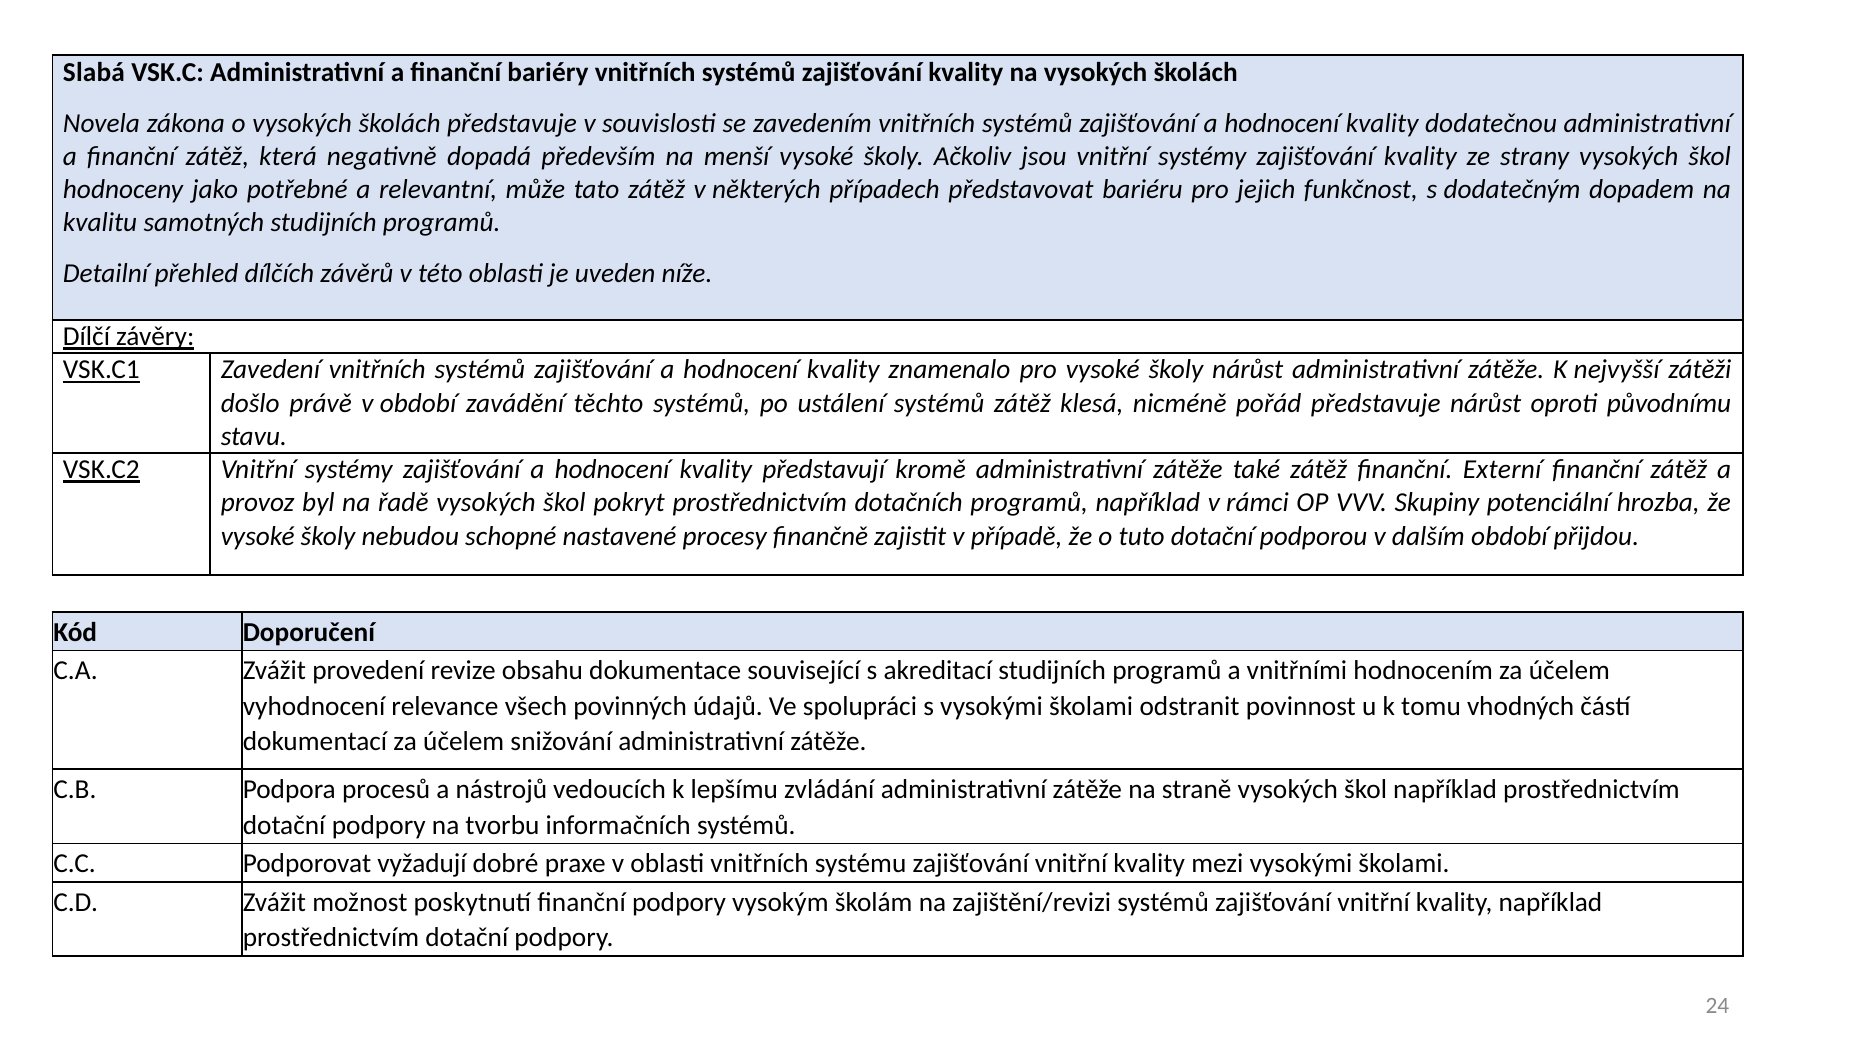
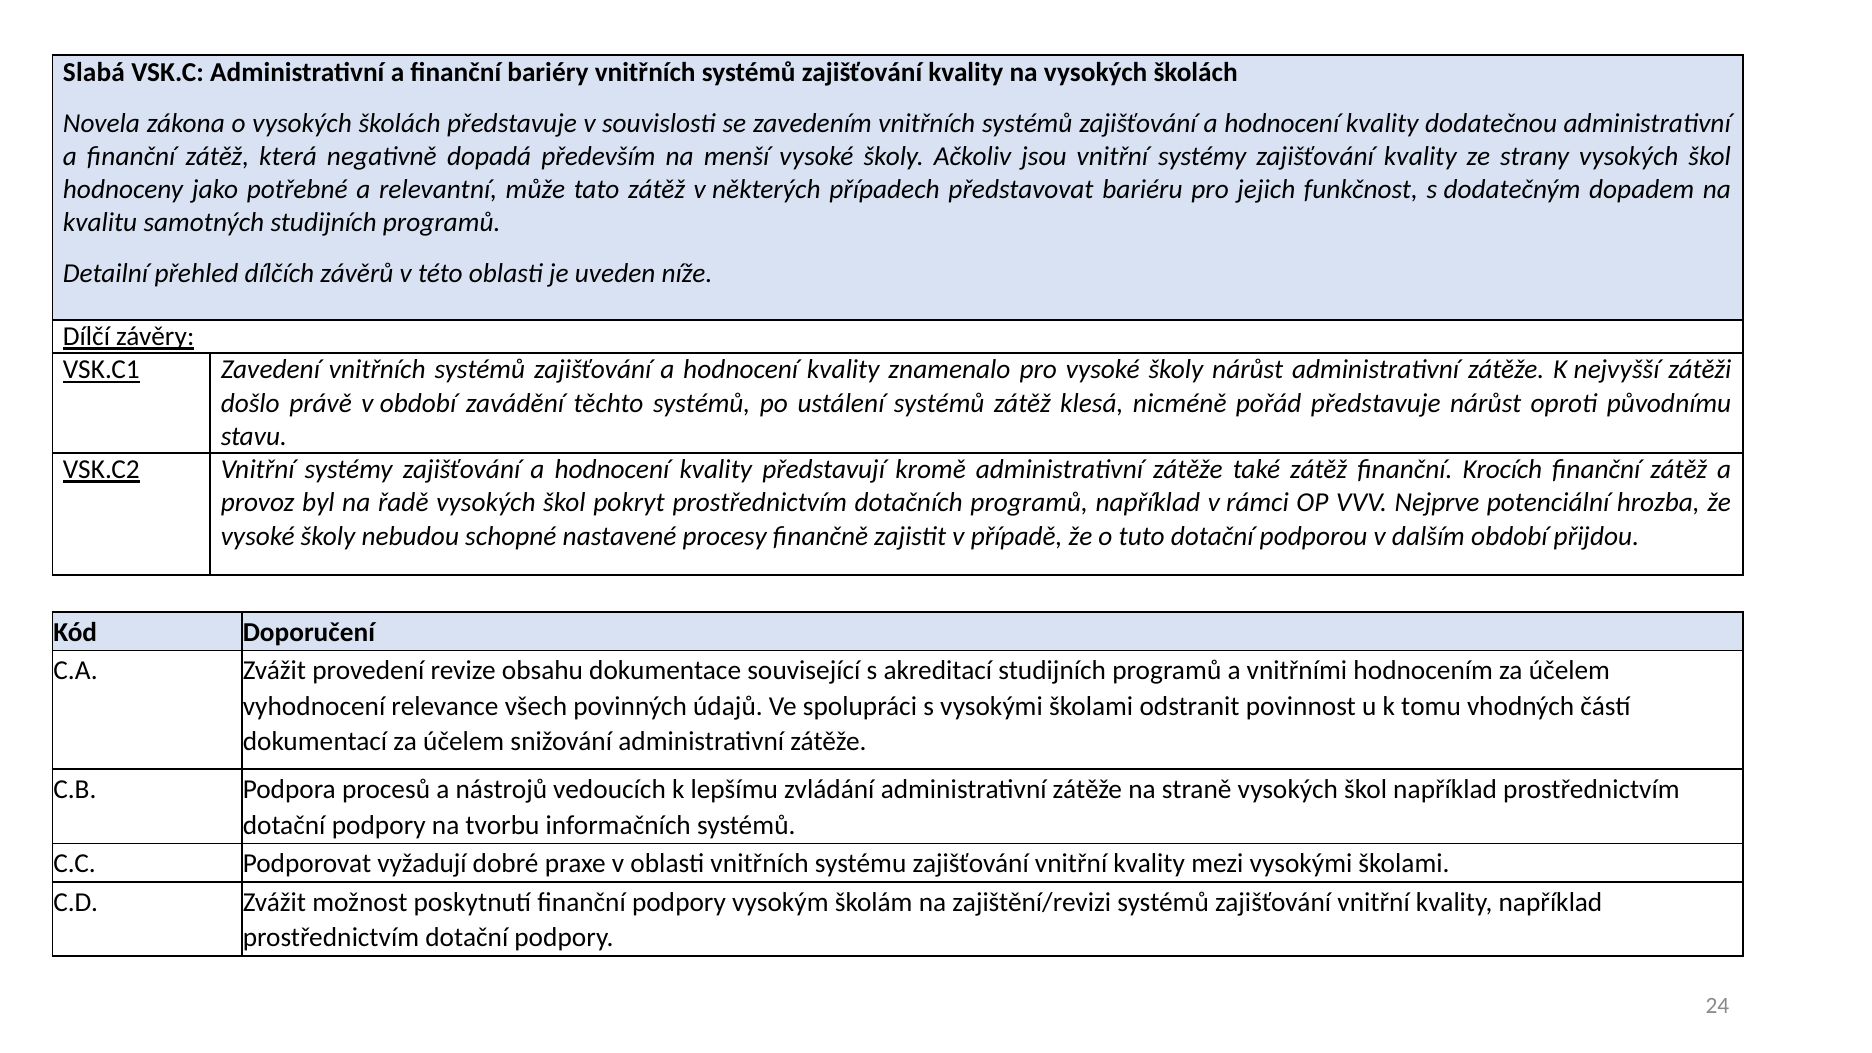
Externí: Externí -> Krocích
Skupiny: Skupiny -> Nejprve
